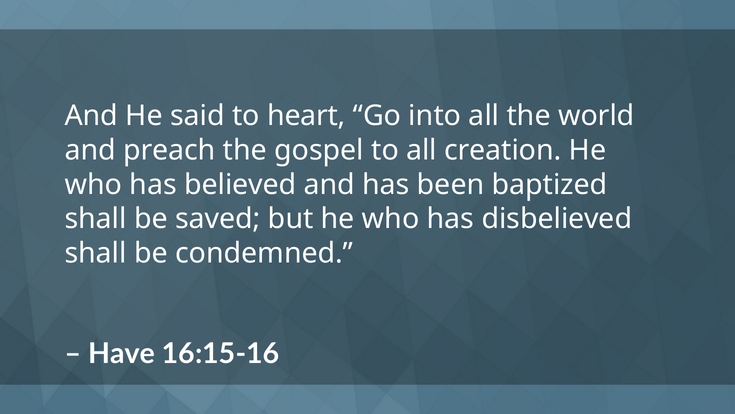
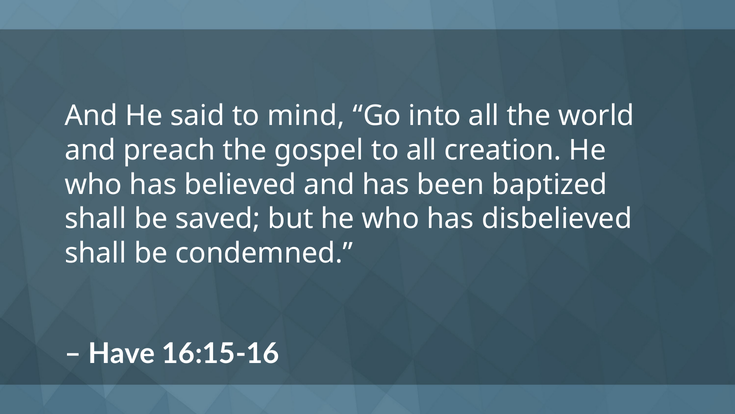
heart: heart -> mind
